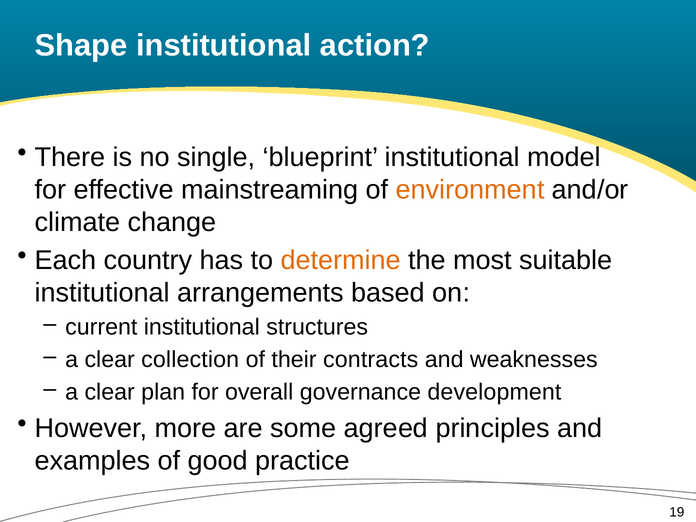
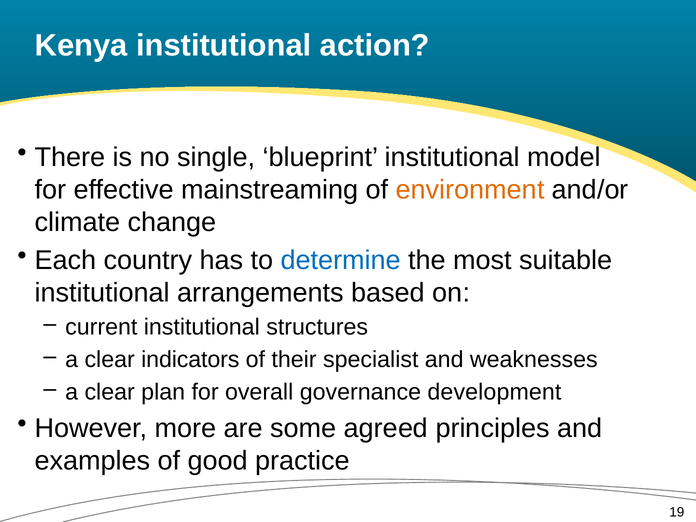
Shape: Shape -> Kenya
determine colour: orange -> blue
collection: collection -> indicators
contracts: contracts -> specialist
